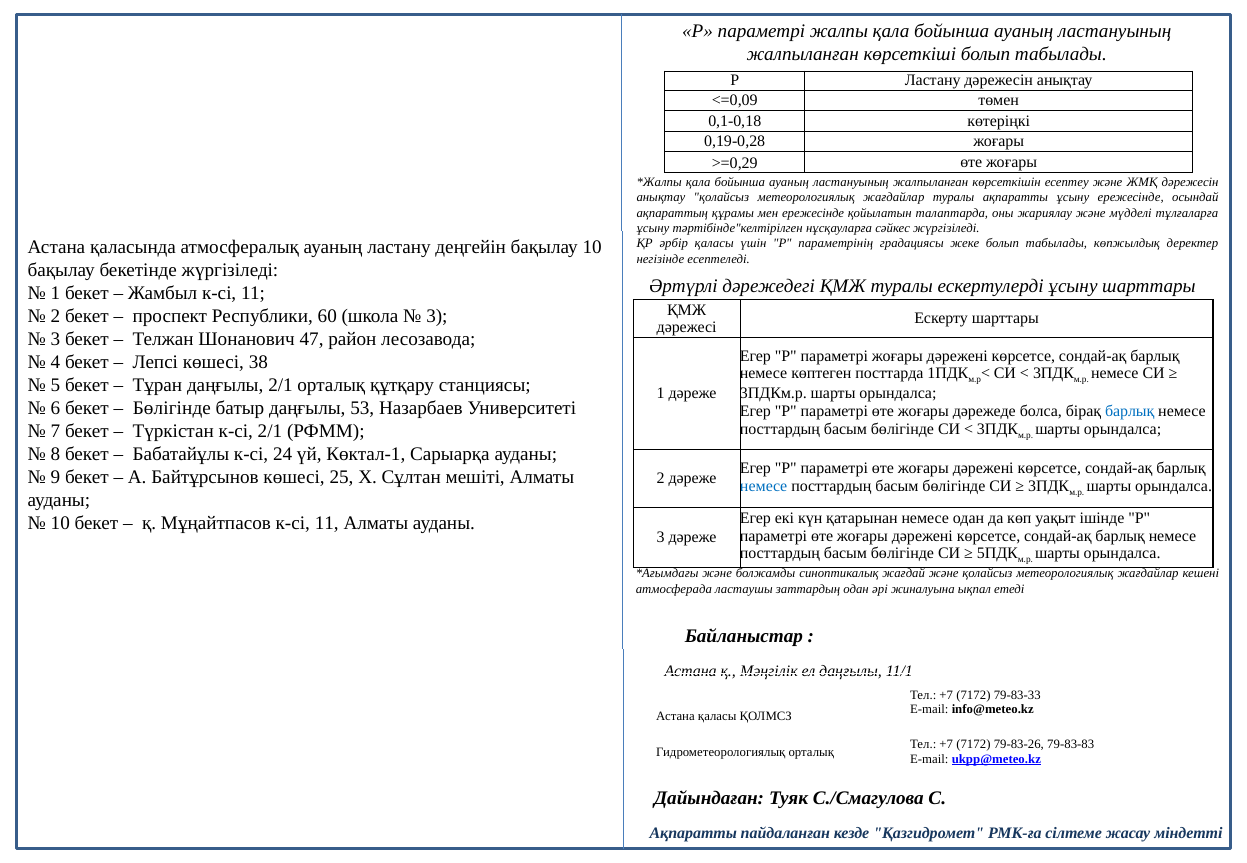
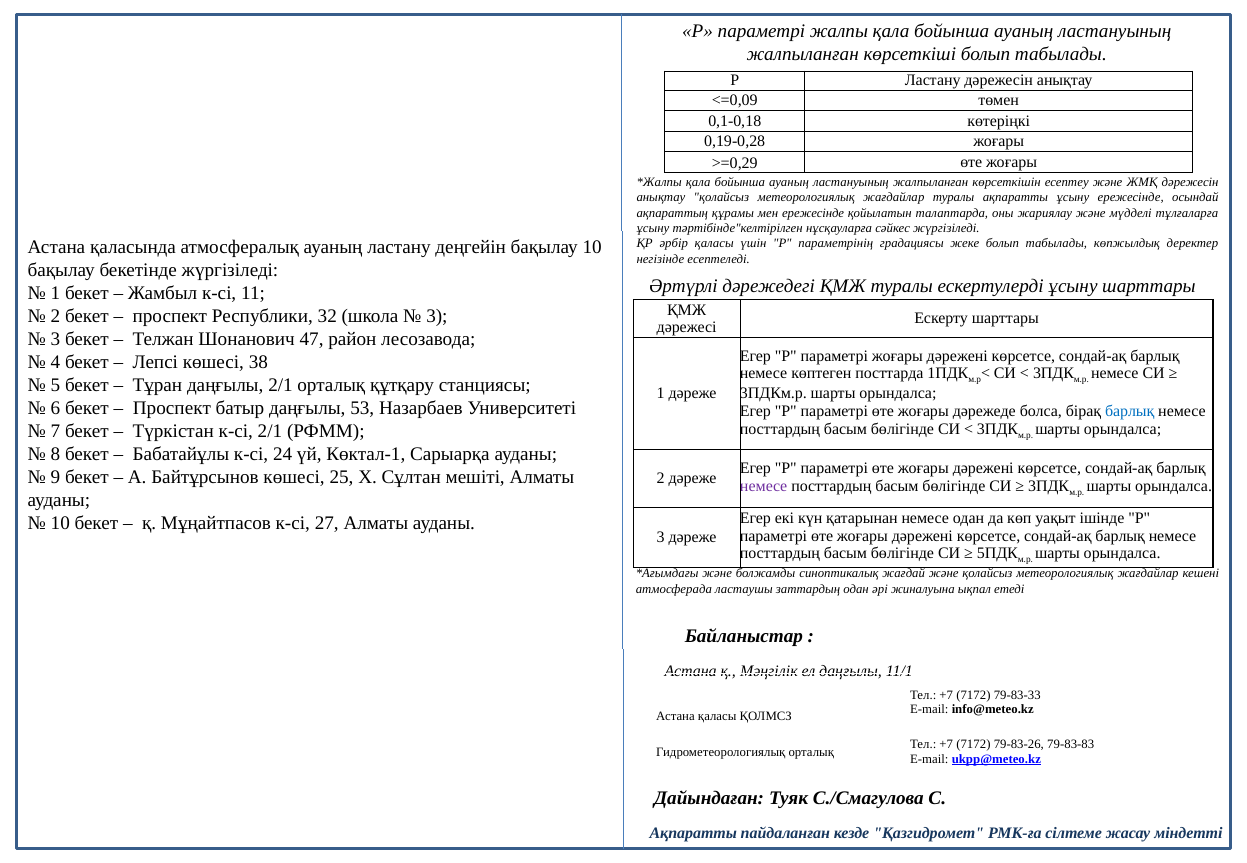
60: 60 -> 32
Бөлігінде at (172, 408): Бөлігінде -> Проспект
немесе at (764, 486) colour: blue -> purple
Мұңайтпасов к-сі 11: 11 -> 27
